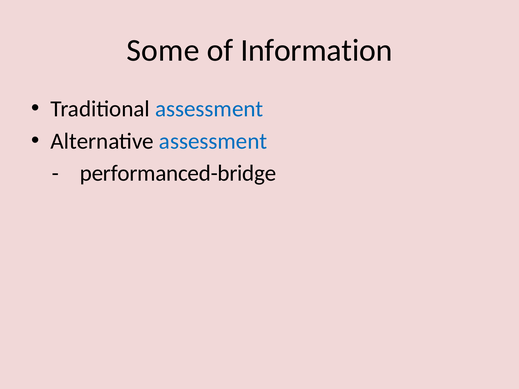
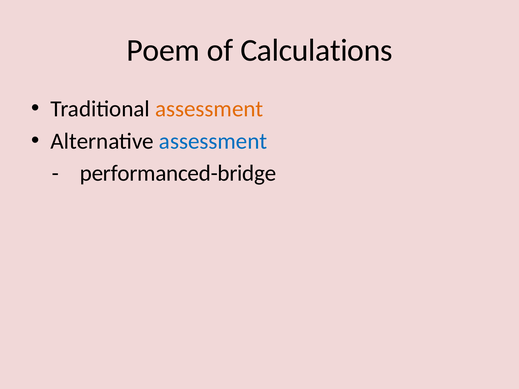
Some: Some -> Poem
Information: Information -> Calculations
assessment at (209, 109) colour: blue -> orange
